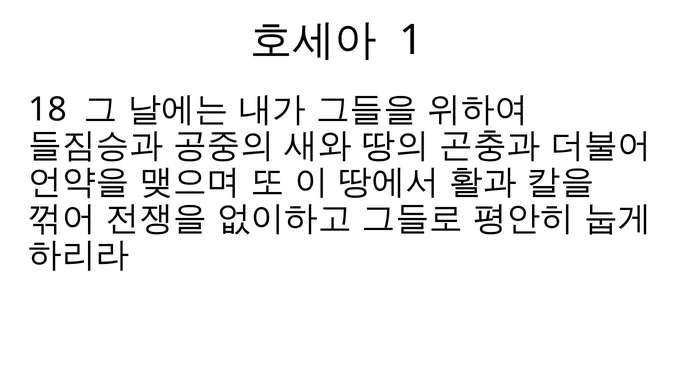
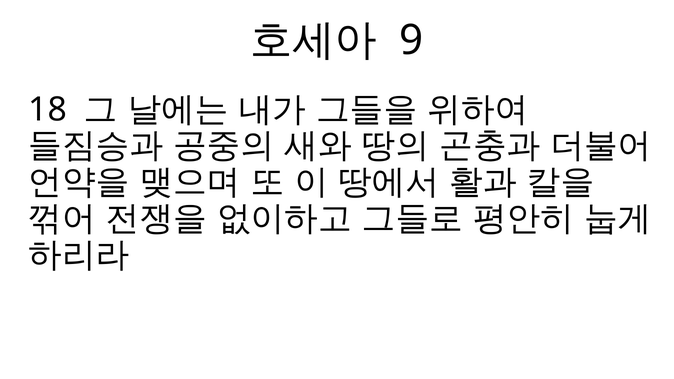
1: 1 -> 9
